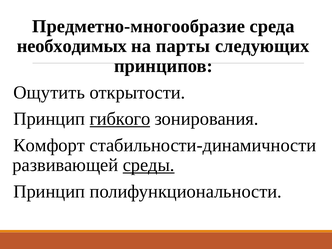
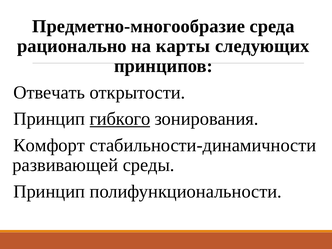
необходимых: необходимых -> рационально
парты: парты -> карты
Ощутить: Ощутить -> Отвечать
среды underline: present -> none
